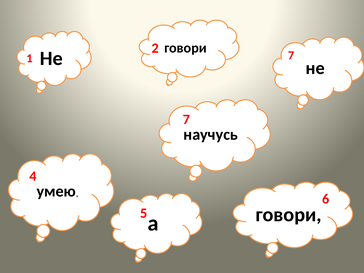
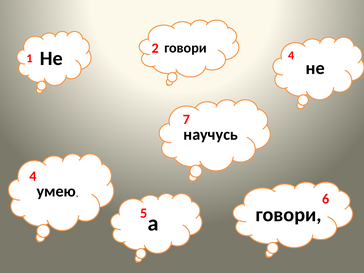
2 7: 7 -> 4
